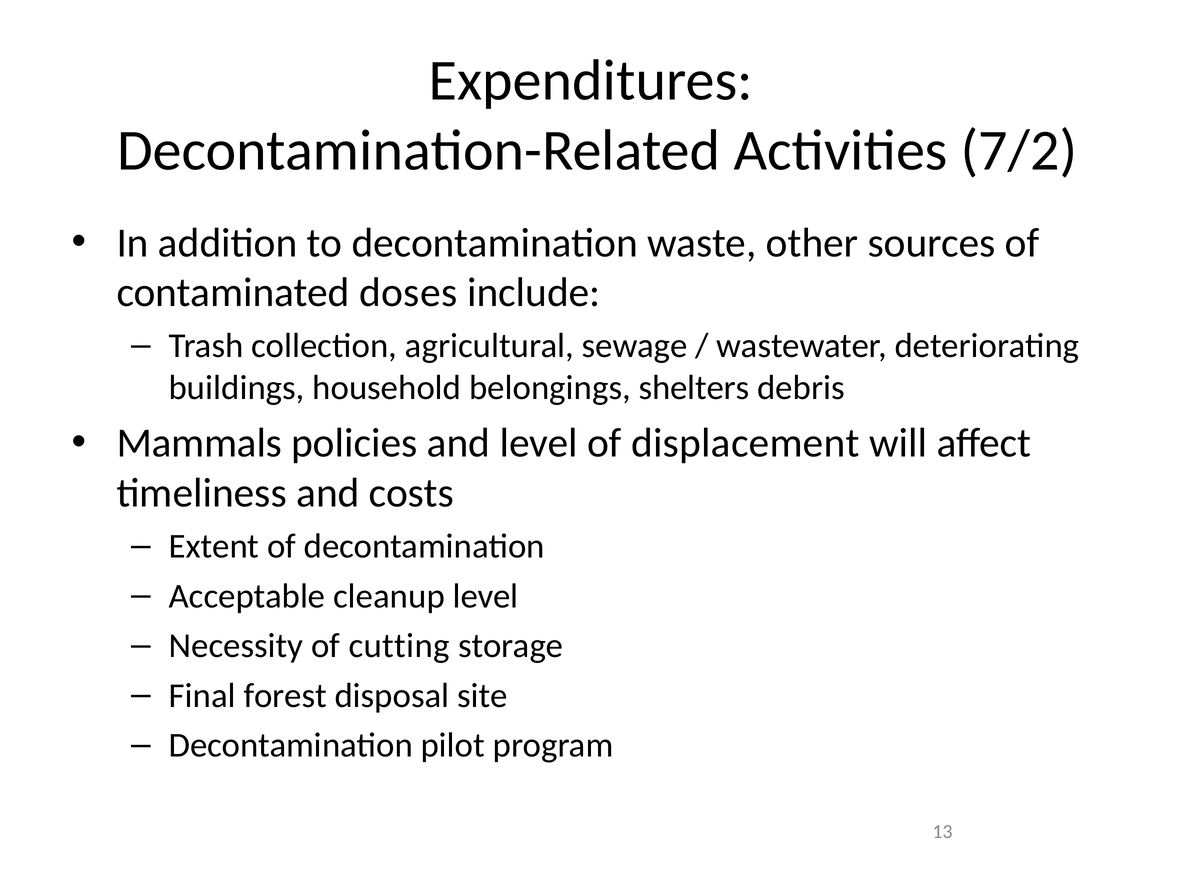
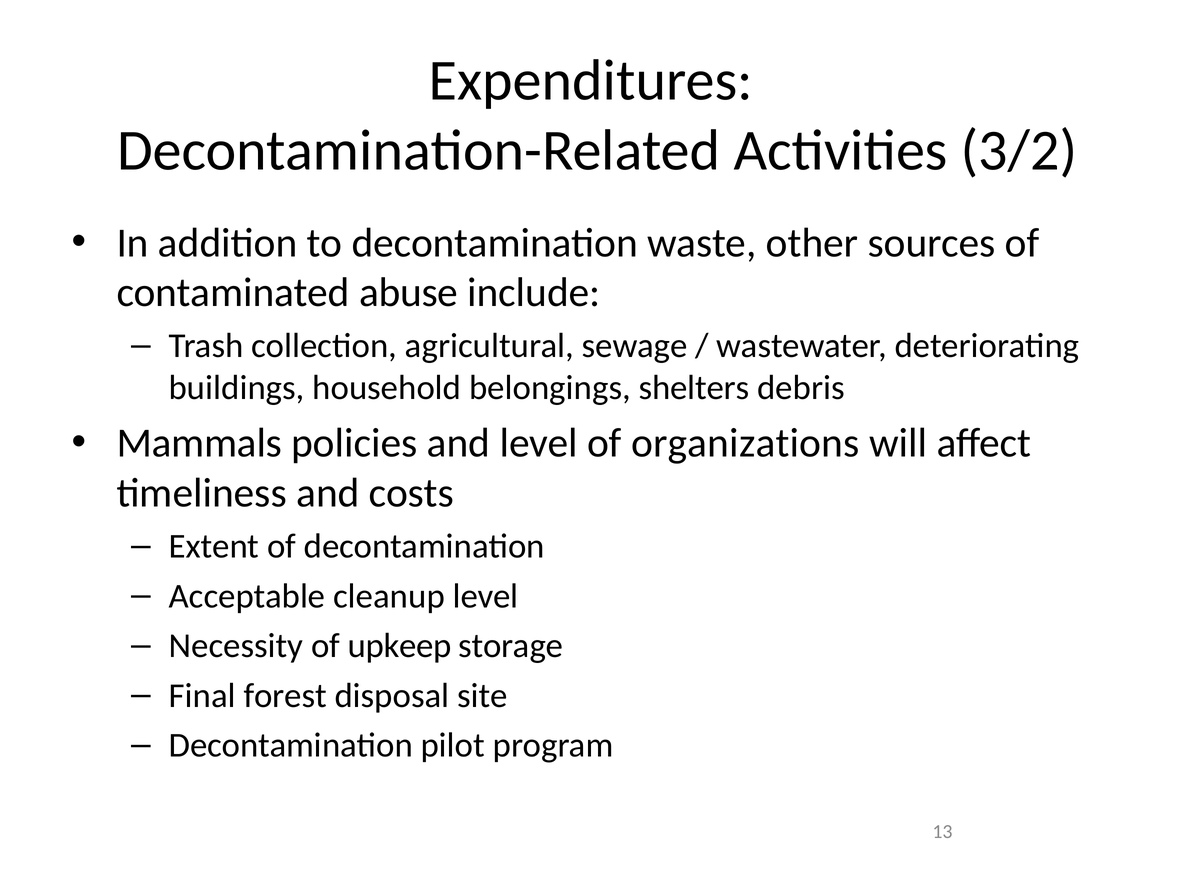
7/2: 7/2 -> 3/2
doses: doses -> abuse
displacement: displacement -> organizations
cutting: cutting -> upkeep
